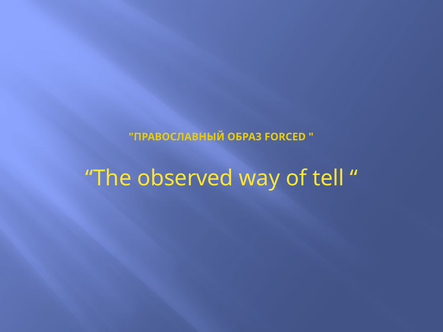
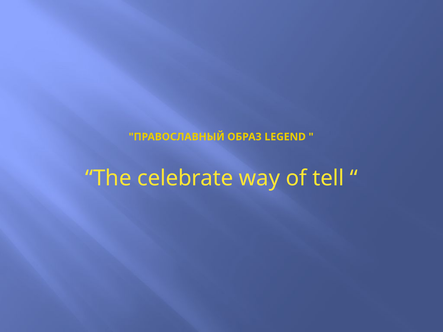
FORCED: FORCED -> LEGEND
observed: observed -> celebrate
